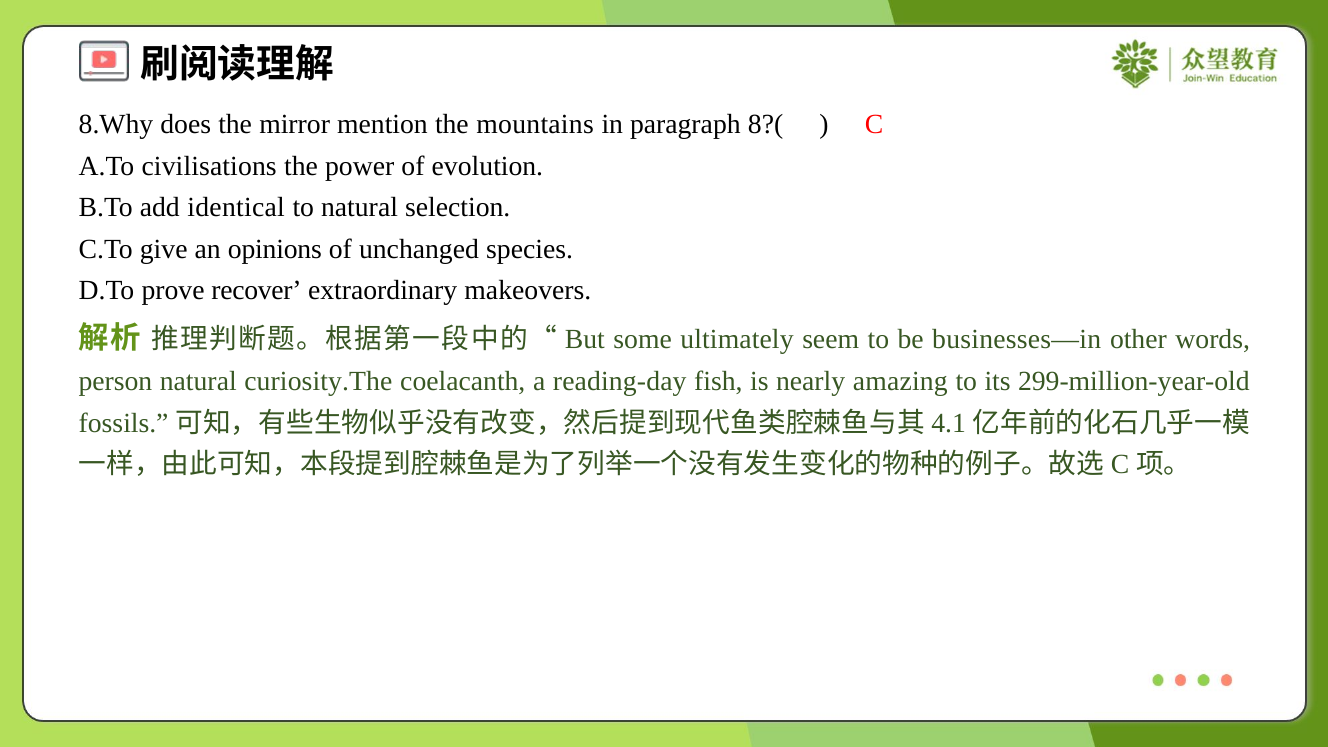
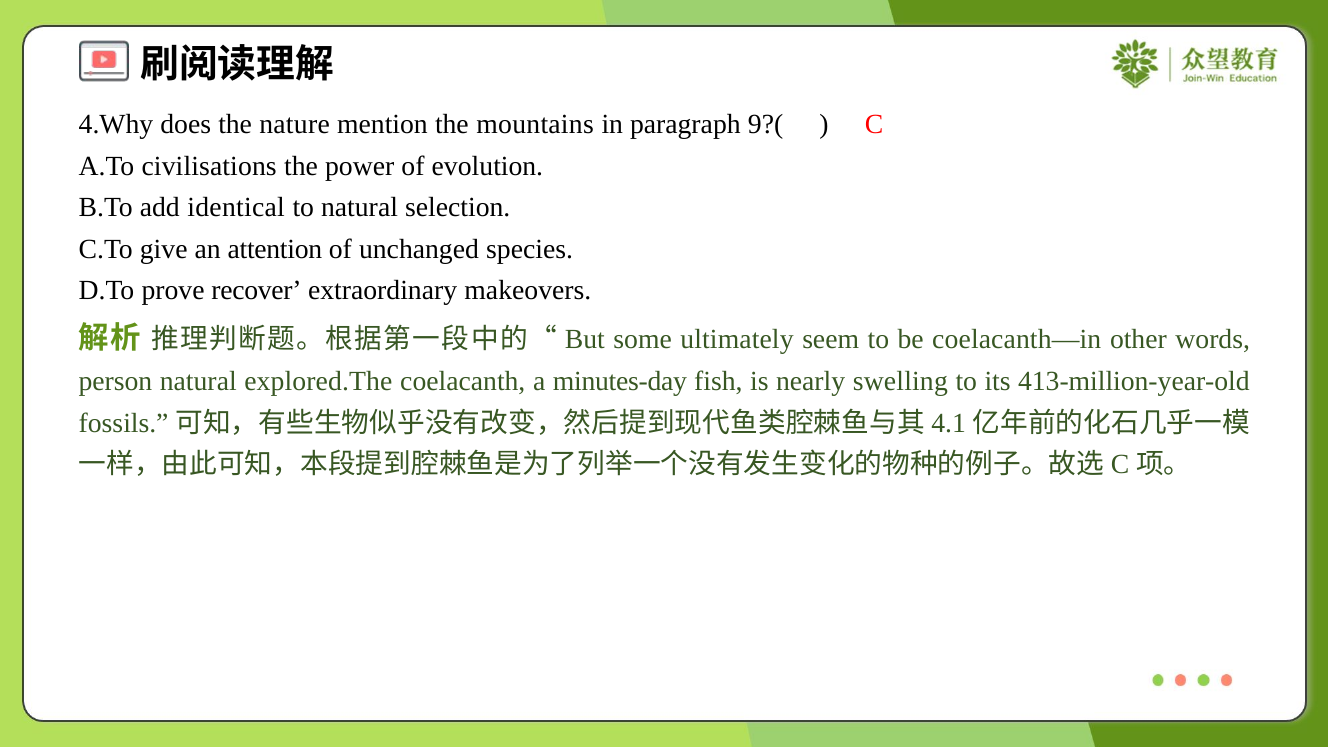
8.Why: 8.Why -> 4.Why
mirror: mirror -> nature
8?(: 8?( -> 9?(
opinions: opinions -> attention
businesses—in: businesses—in -> coelacanth—in
curiosity.The: curiosity.The -> explored.The
reading-day: reading-day -> minutes-day
amazing: amazing -> swelling
299-million-year-old: 299-million-year-old -> 413-million-year-old
